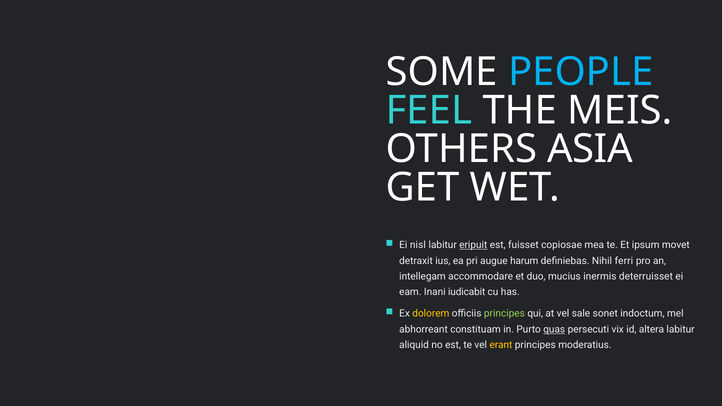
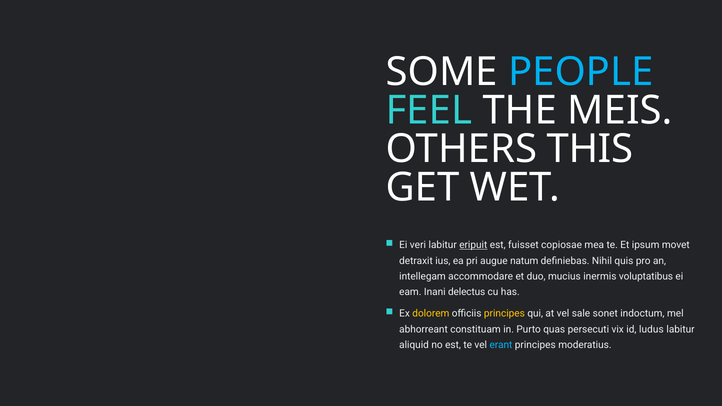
ASIA: ASIA -> THIS
nisl: nisl -> veri
harum: harum -> natum
ferri: ferri -> quis
deterruisset: deterruisset -> voluptatibus
iudicabit: iudicabit -> delectus
principes at (504, 314) colour: light green -> yellow
quas underline: present -> none
altera: altera -> ludus
erant colour: yellow -> light blue
